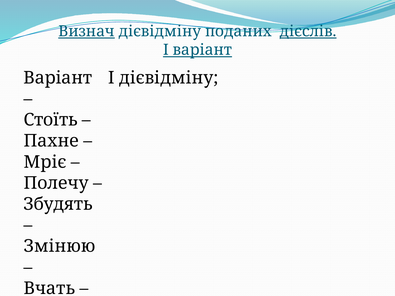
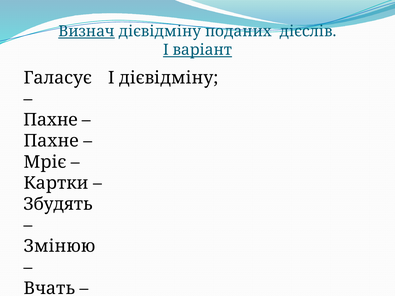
дієслів underline: present -> none
Варіант at (58, 78): Варіант -> Галасує
Стоїть at (51, 120): Стоїть -> Пахне
Полечу at (56, 183): Полечу -> Картки
